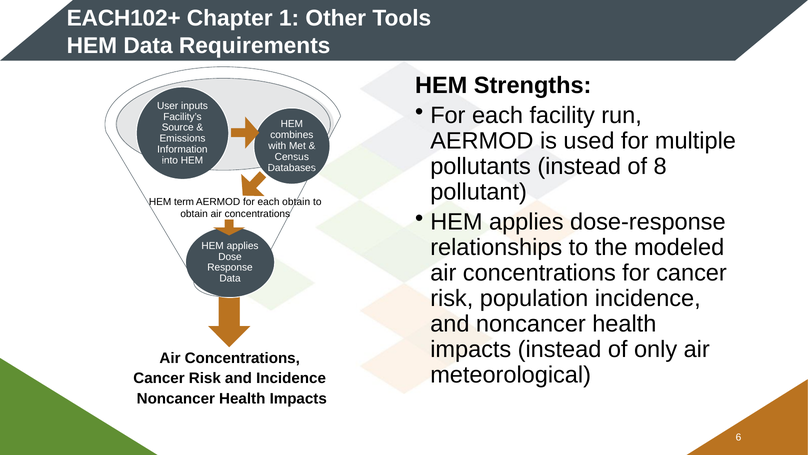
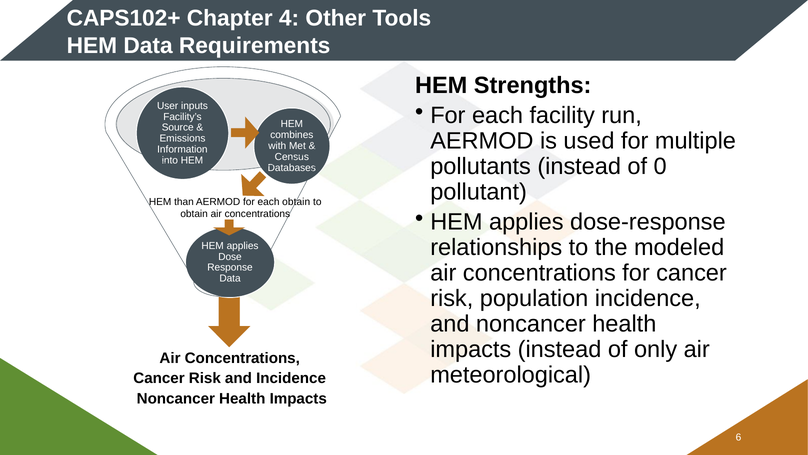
EACH102+: EACH102+ -> CAPS102+
1: 1 -> 4
8: 8 -> 0
term: term -> than
